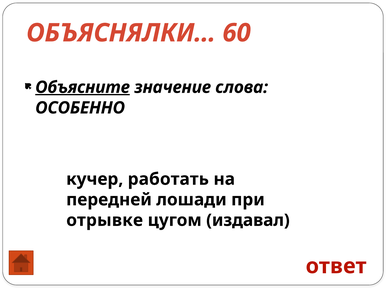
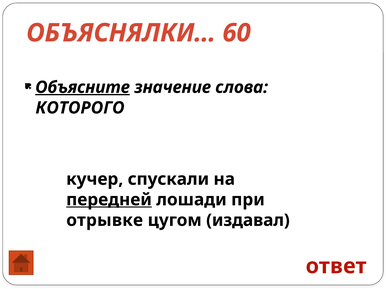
ОСОБЕННО: ОСОБЕННО -> КОТОРОГО
работать: работать -> спускали
передней underline: none -> present
